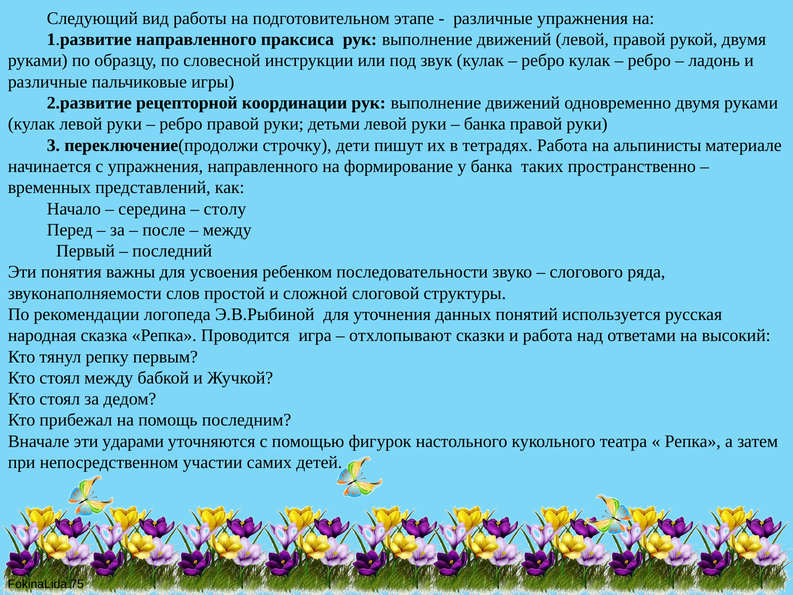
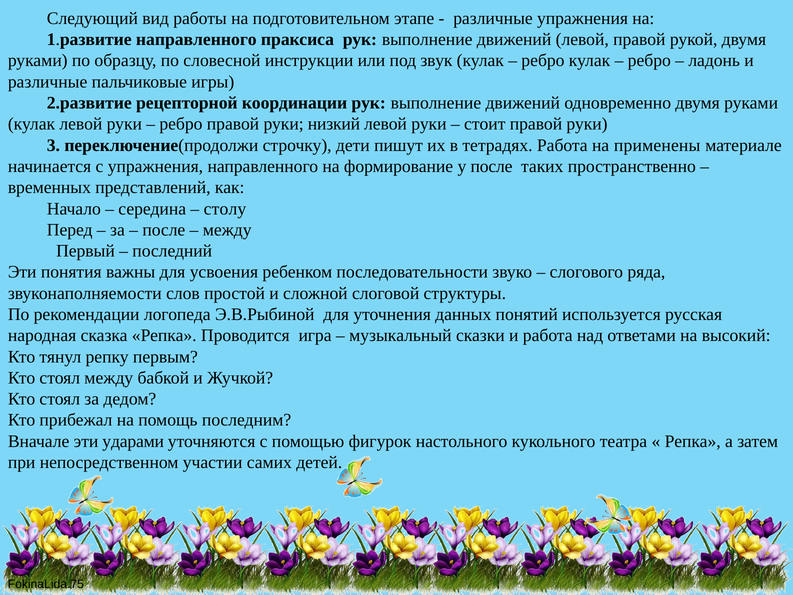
детьми: детьми -> низкий
банка at (485, 124): банка -> стоит
альпинисты: альпинисты -> применены
у банка: банка -> после
отхлопывают: отхлопывают -> музыкальный
